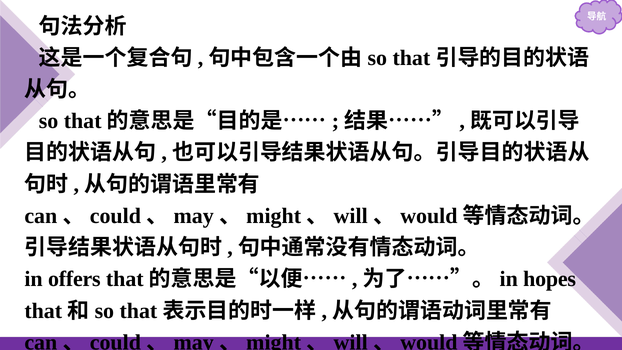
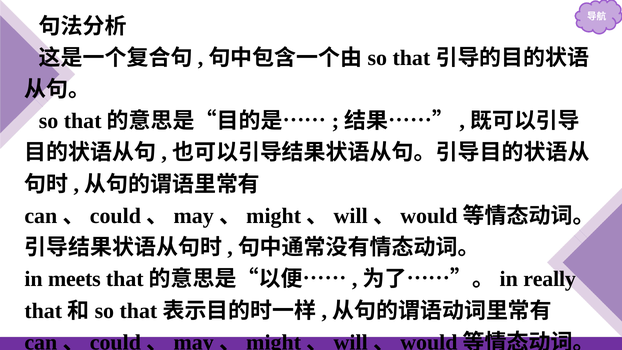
offers: offers -> meets
hopes: hopes -> really
